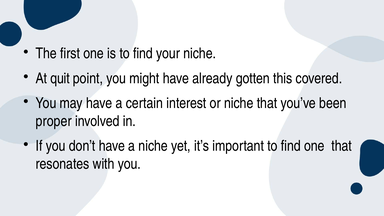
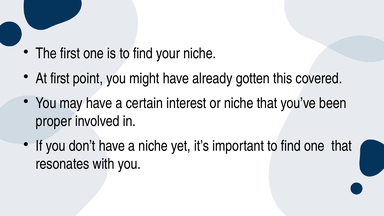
At quit: quit -> first
